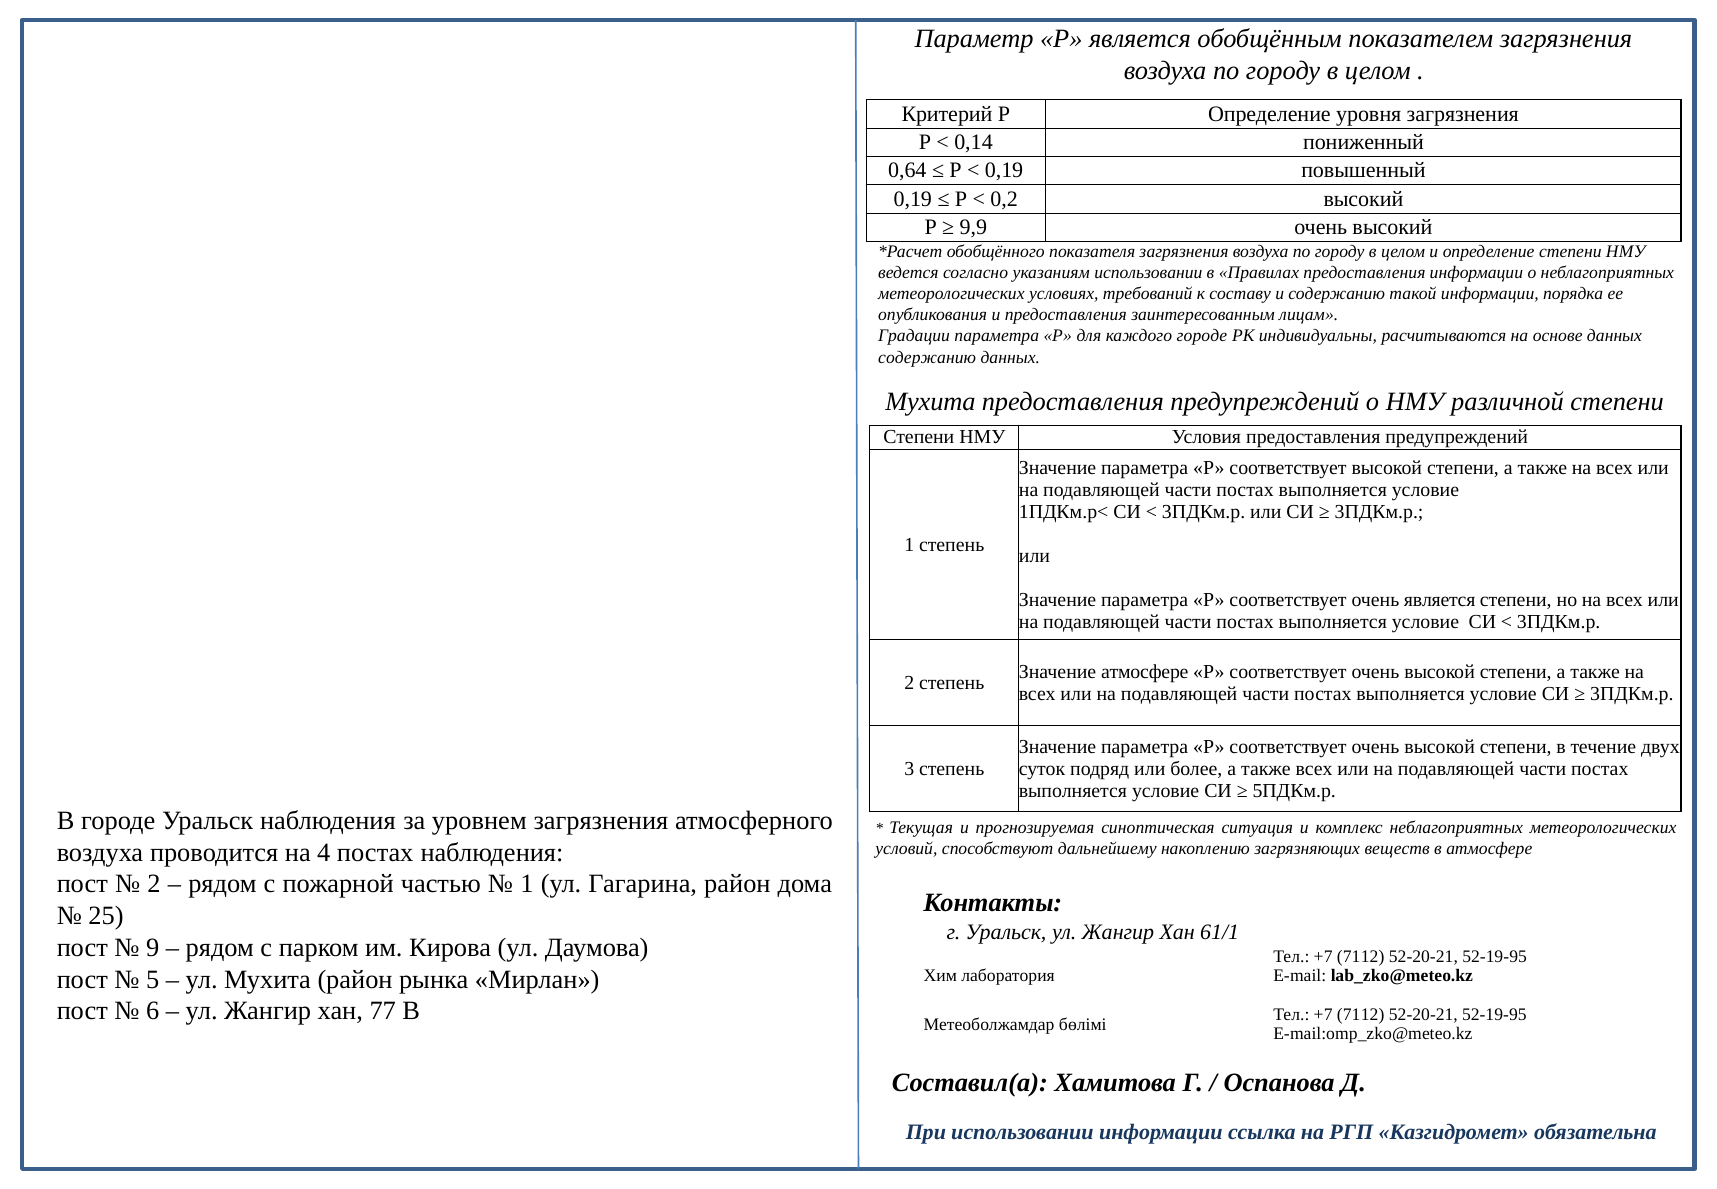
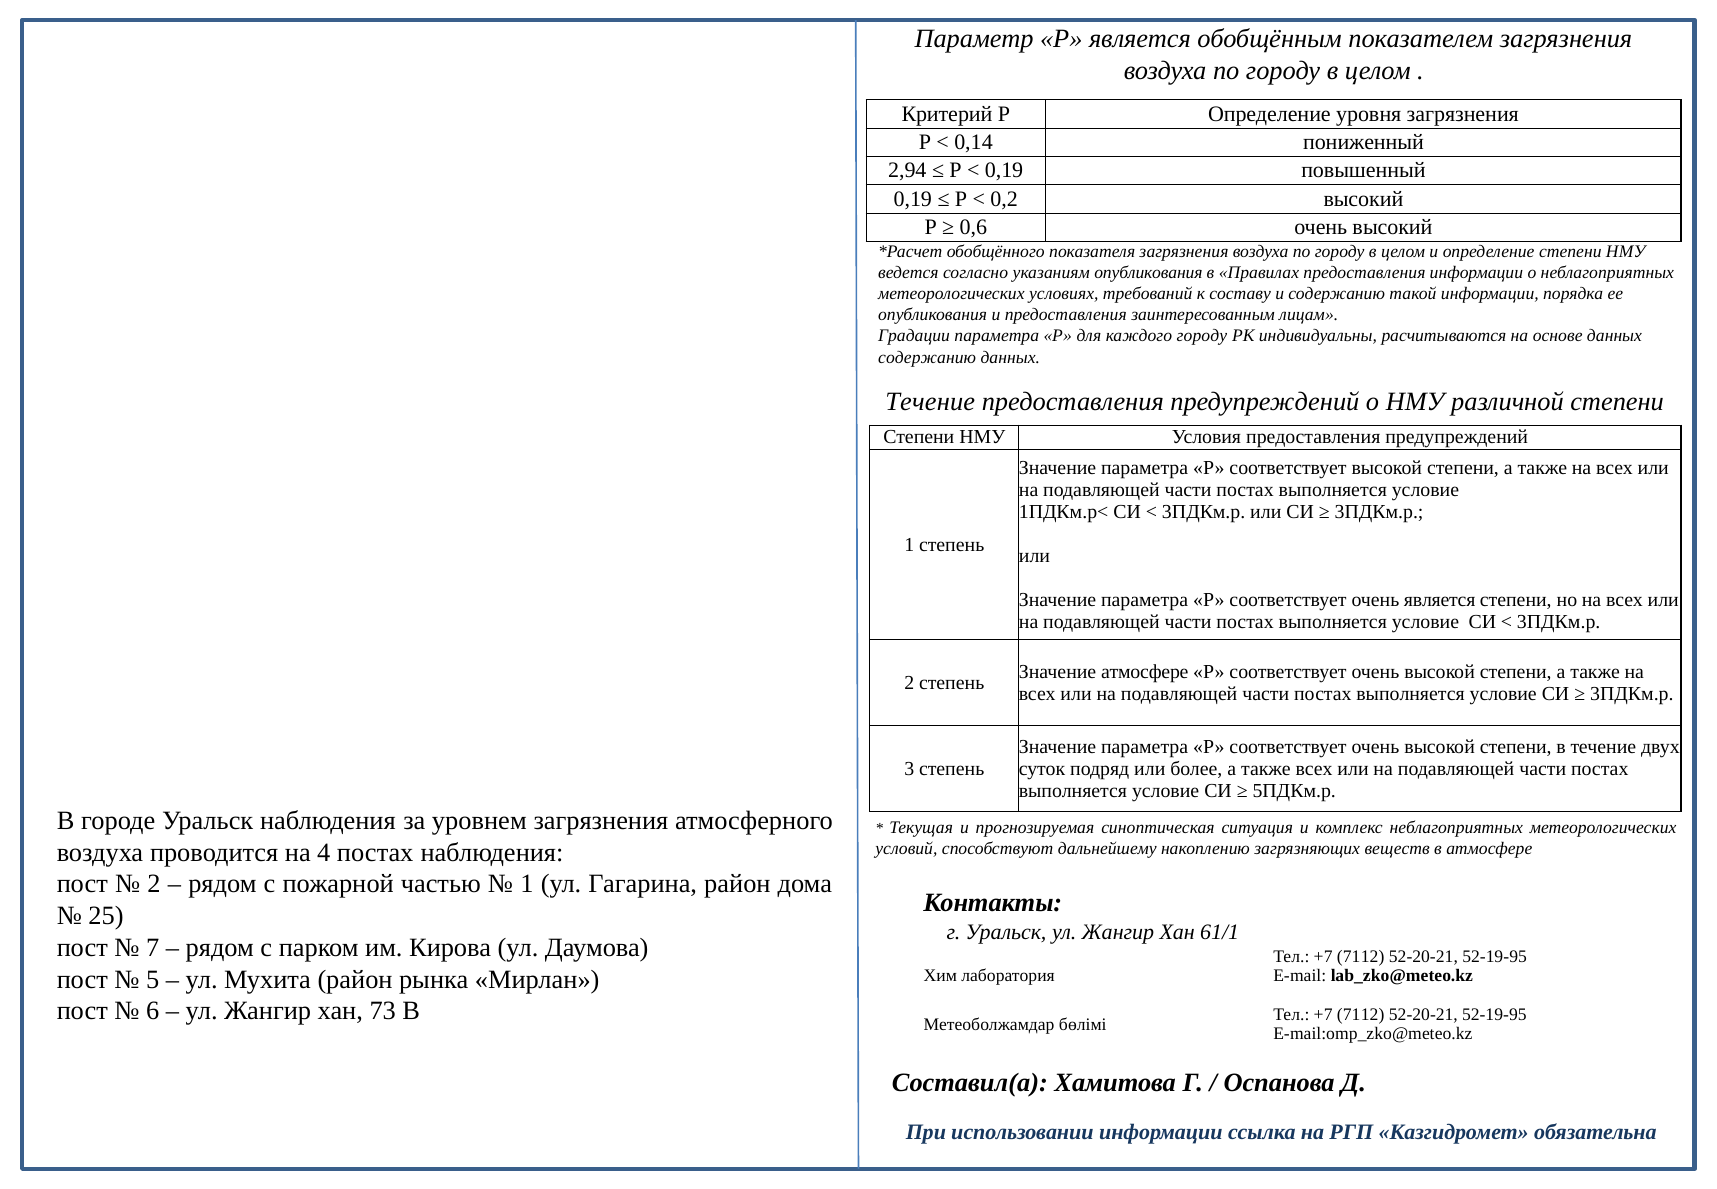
0,64: 0,64 -> 2,94
9,9: 9,9 -> 0,6
указаниям использовании: использовании -> опубликования
каждого городе: городе -> городу
Мухита at (930, 402): Мухита -> Течение
9: 9 -> 7
77: 77 -> 73
